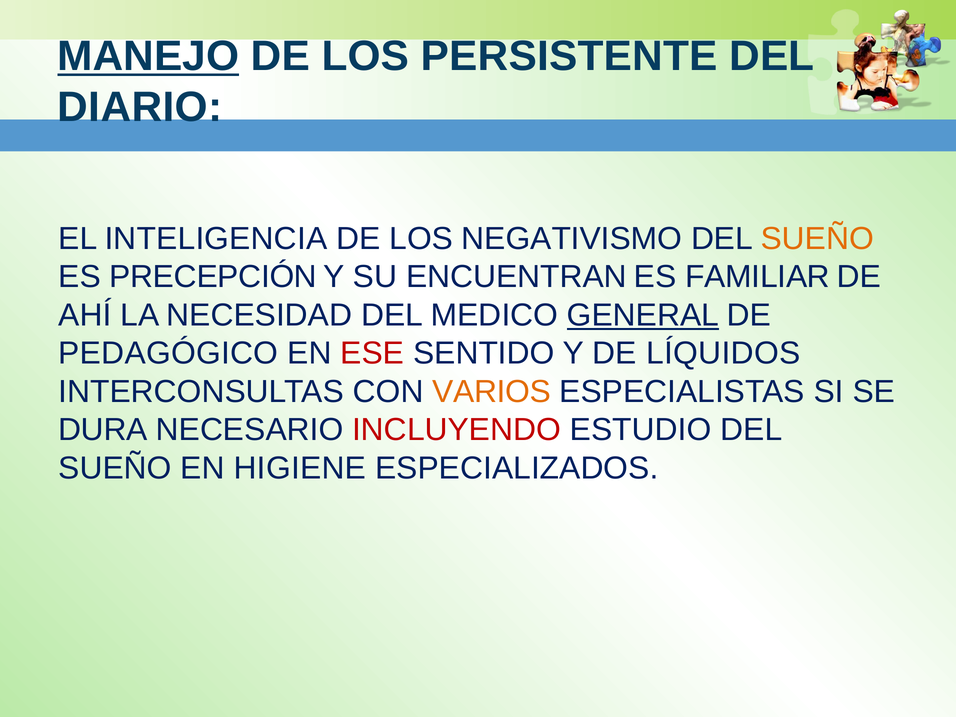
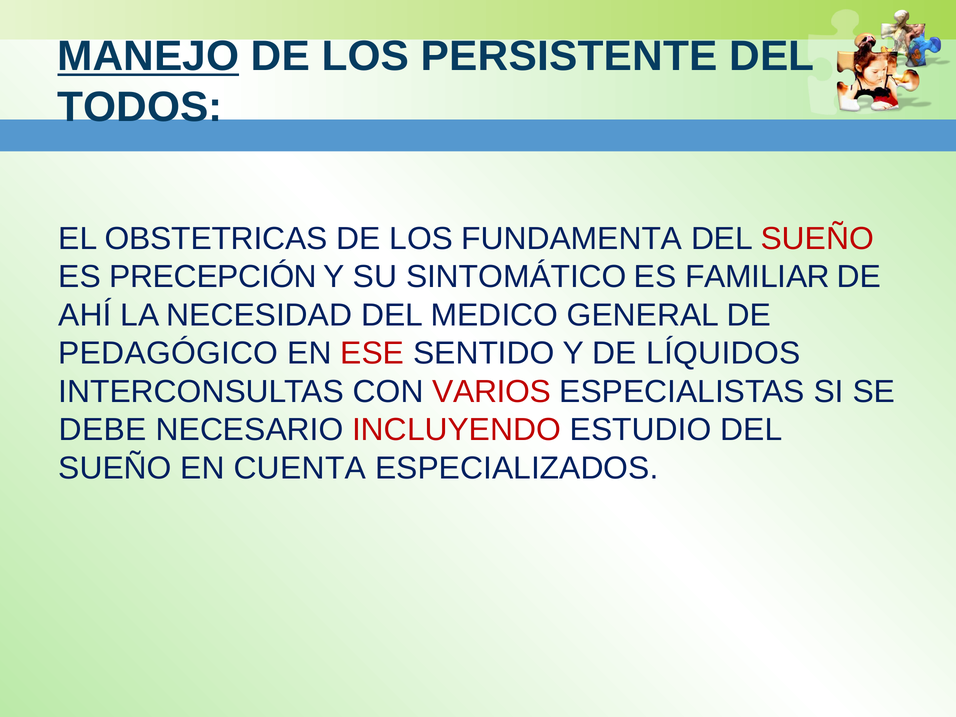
DIARIO: DIARIO -> TODOS
INTELIGENCIA: INTELIGENCIA -> OBSTETRICAS
NEGATIVISMO: NEGATIVISMO -> FUNDAMENTA
SUEÑO at (817, 239) colour: orange -> red
ENCUENTRAN: ENCUENTRAN -> SINTOMÁTICO
GENERAL underline: present -> none
VARIOS colour: orange -> red
DURA: DURA -> DEBE
HIGIENE: HIGIENE -> CUENTA
